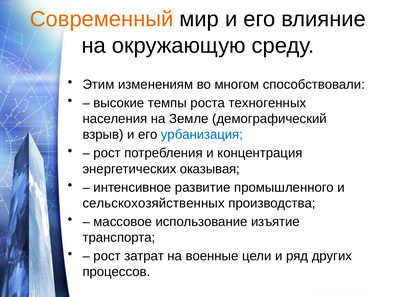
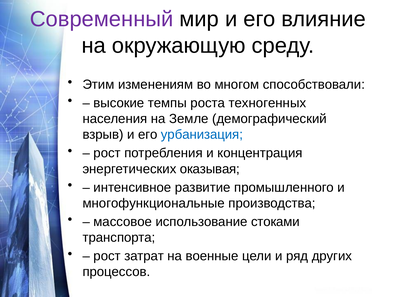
Современный colour: orange -> purple
сельскохозяйственных: сельскохозяйственных -> многофункциональные
изъятие: изъятие -> стоками
